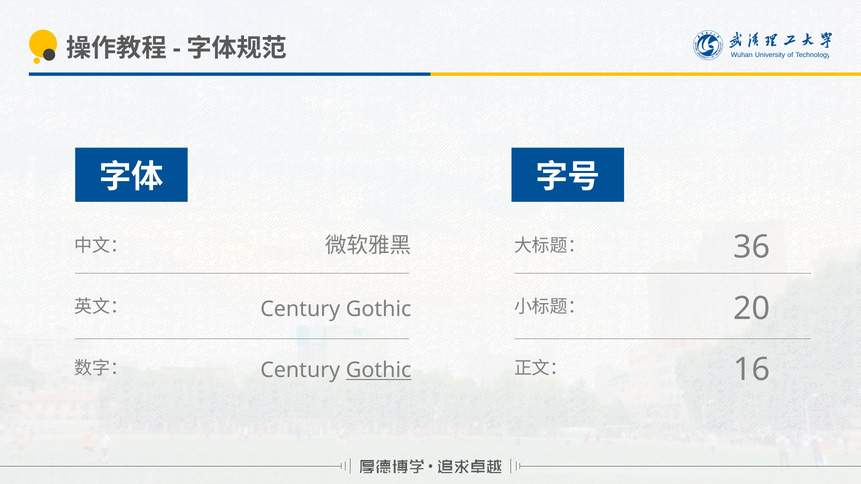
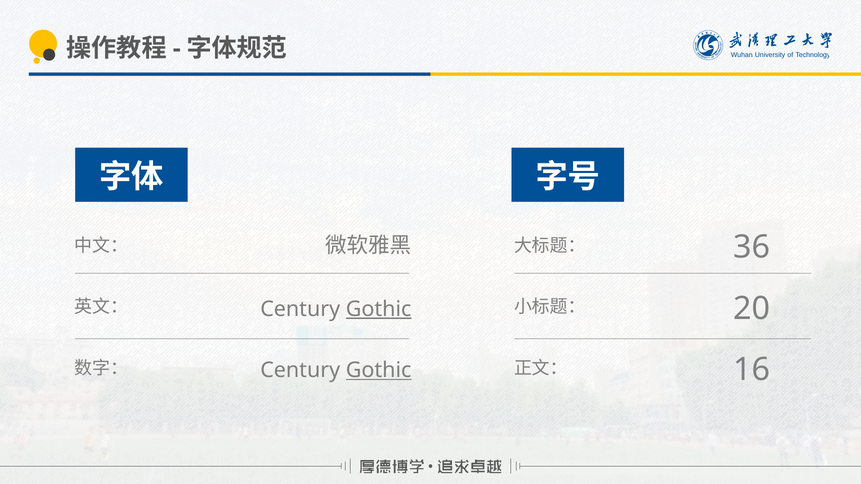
Gothic at (379, 309) underline: none -> present
